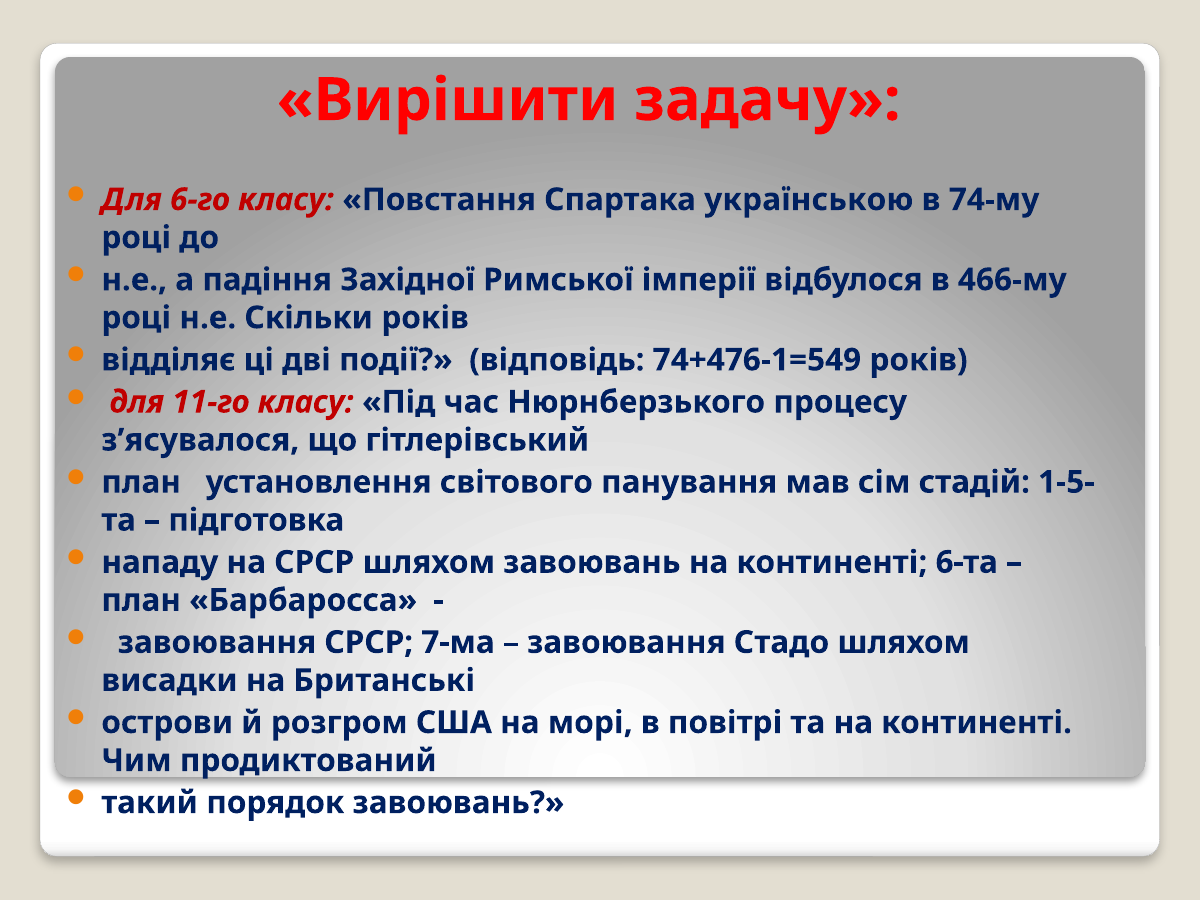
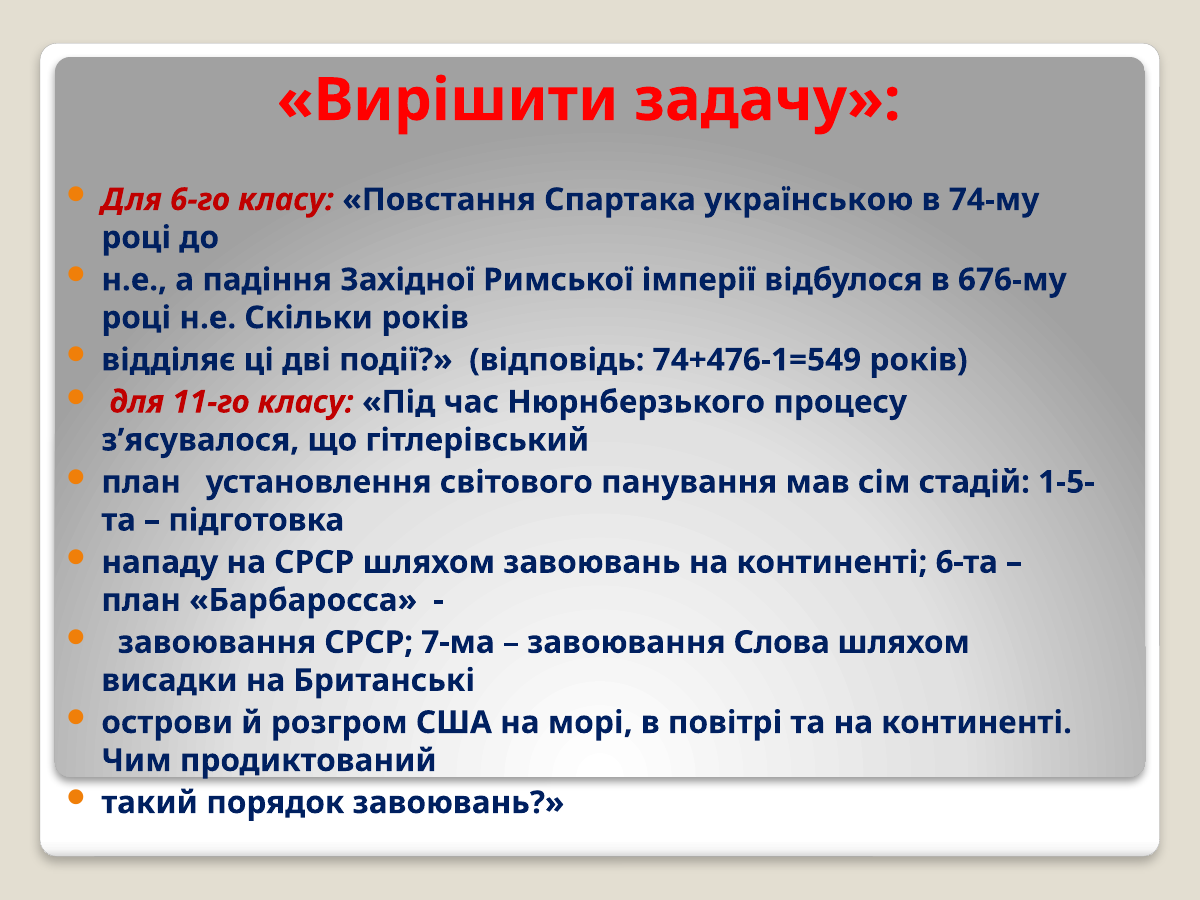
466-му: 466-му -> 676-му
Стадо: Стадо -> Слова
